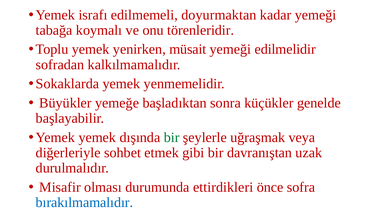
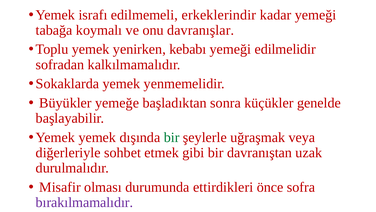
doyurmaktan: doyurmaktan -> erkeklerindir
törenleridir: törenleridir -> davranışlar
müsait: müsait -> kebabı
bırakılmamalıdır colour: blue -> purple
